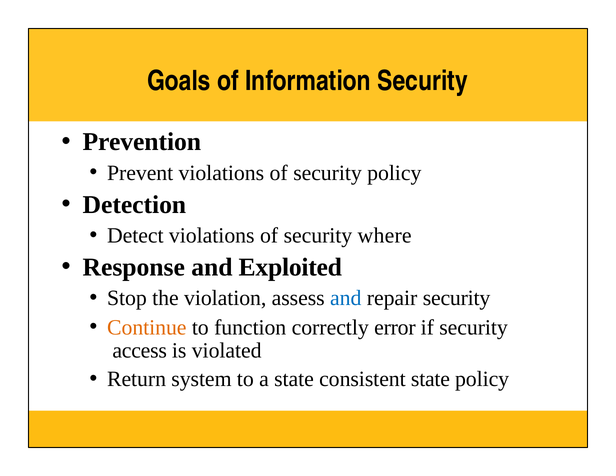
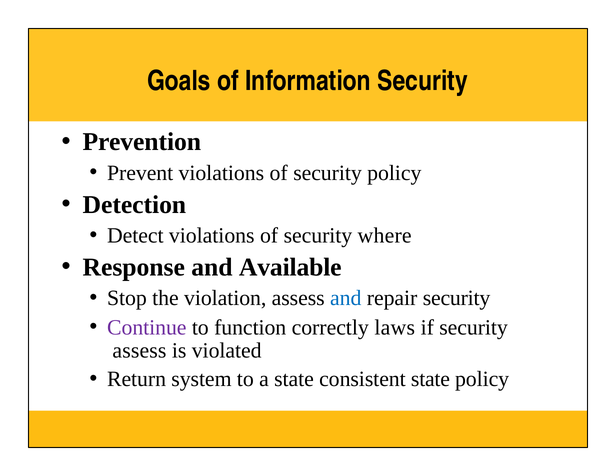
Exploited: Exploited -> Available
Continue colour: orange -> purple
error: error -> laws
access at (140, 351): access -> assess
